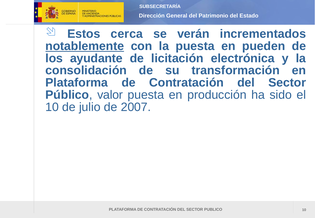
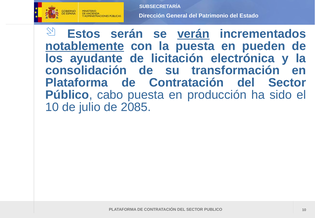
cerca: cerca -> serán
verán underline: none -> present
valor: valor -> cabo
2007: 2007 -> 2085
